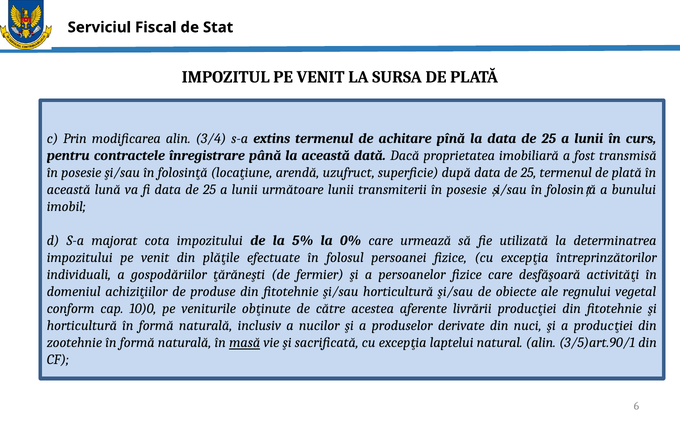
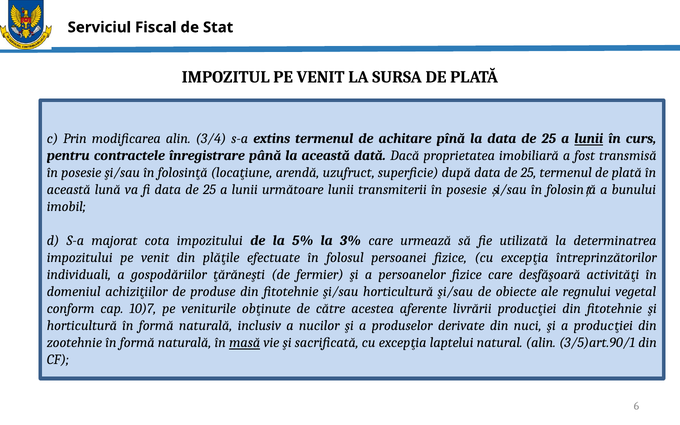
lunii at (589, 139) underline: none -> present
0%: 0% -> 3%
10)0: 10)0 -> 10)7
